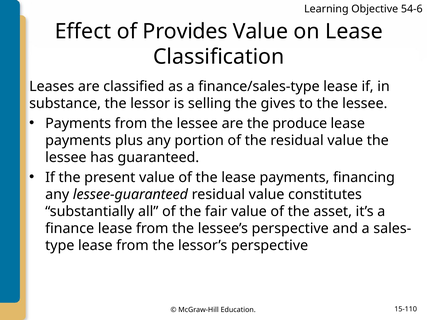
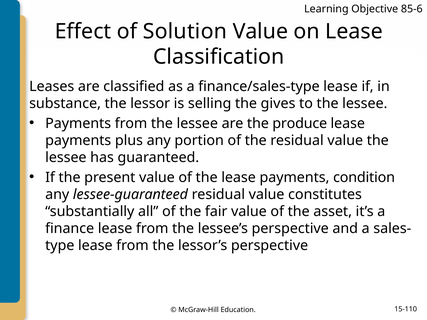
54-6: 54-6 -> 85-6
Provides: Provides -> Solution
financing: financing -> condition
